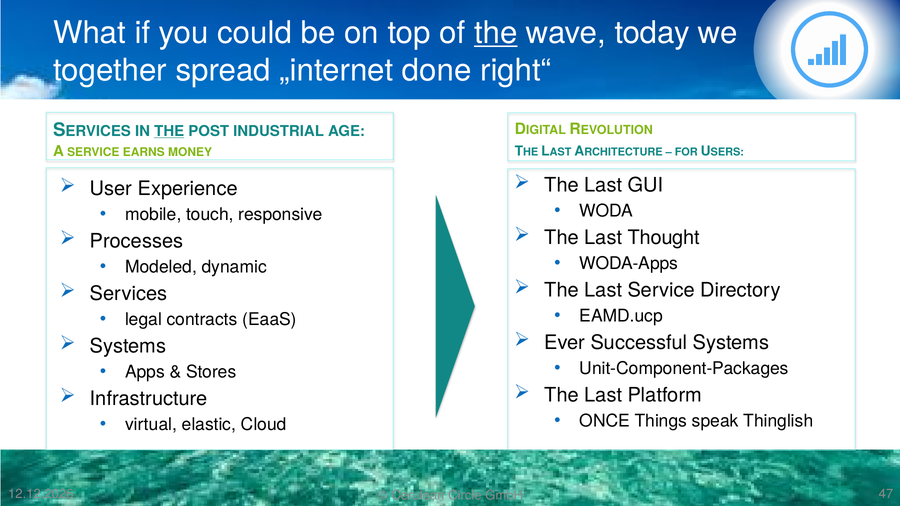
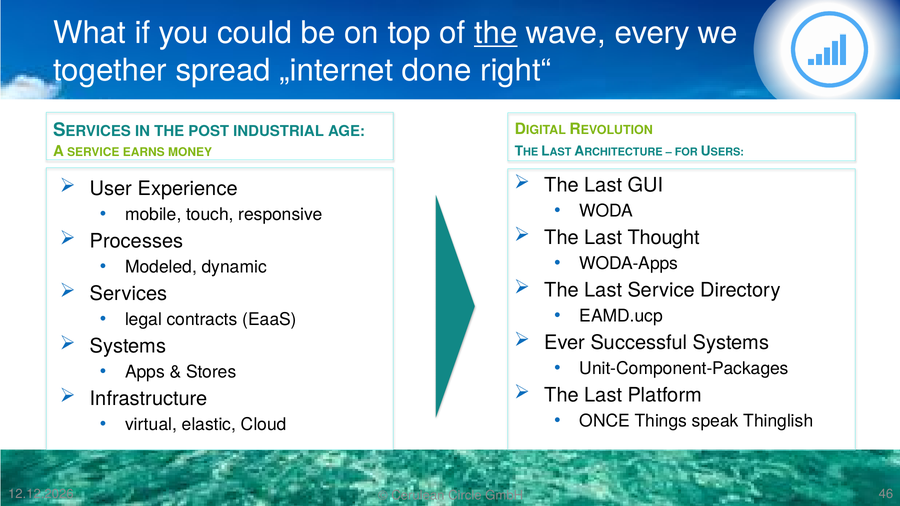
today: today -> every
THE at (169, 131) underline: present -> none
47: 47 -> 46
